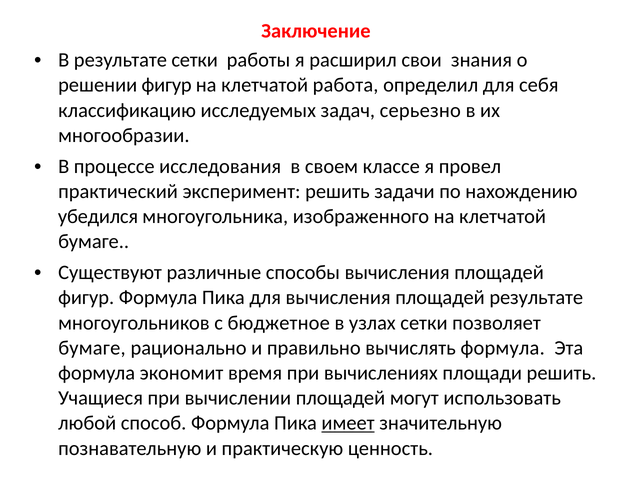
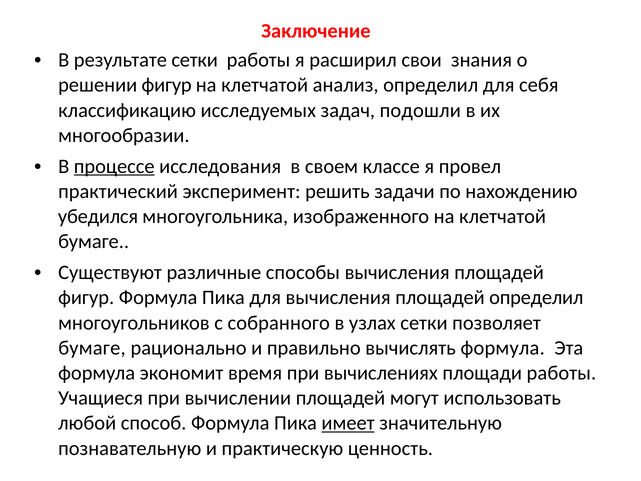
работа: работа -> анализ
серьезно: серьезно -> подошли
процессе underline: none -> present
площадей результате: результате -> определил
бюджетное: бюджетное -> собранного
площади решить: решить -> работы
